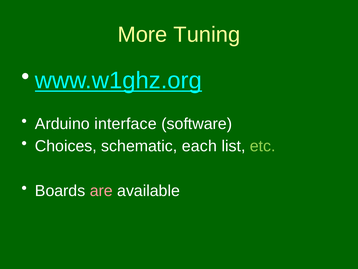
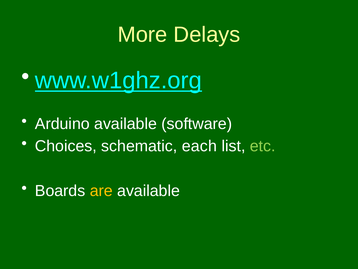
Tuning: Tuning -> Delays
Arduino interface: interface -> available
are colour: pink -> yellow
